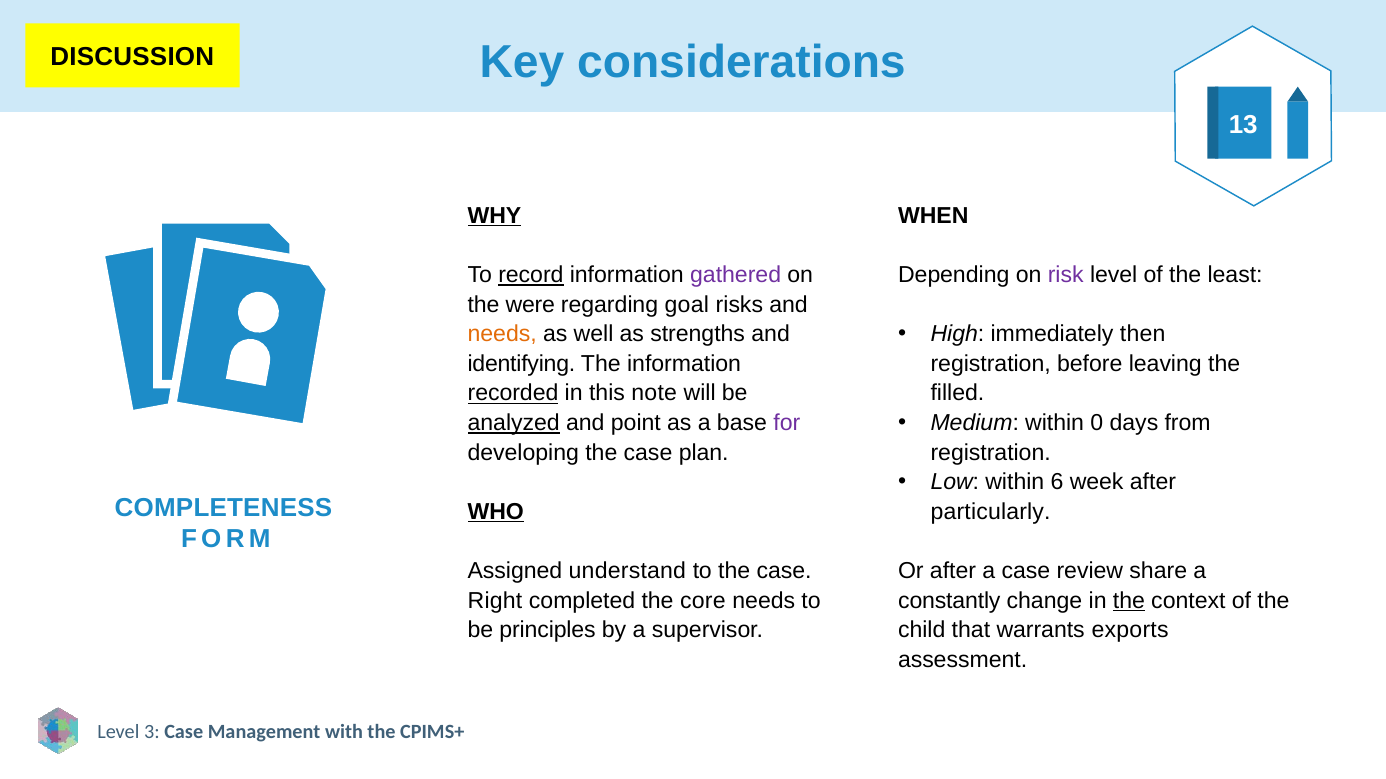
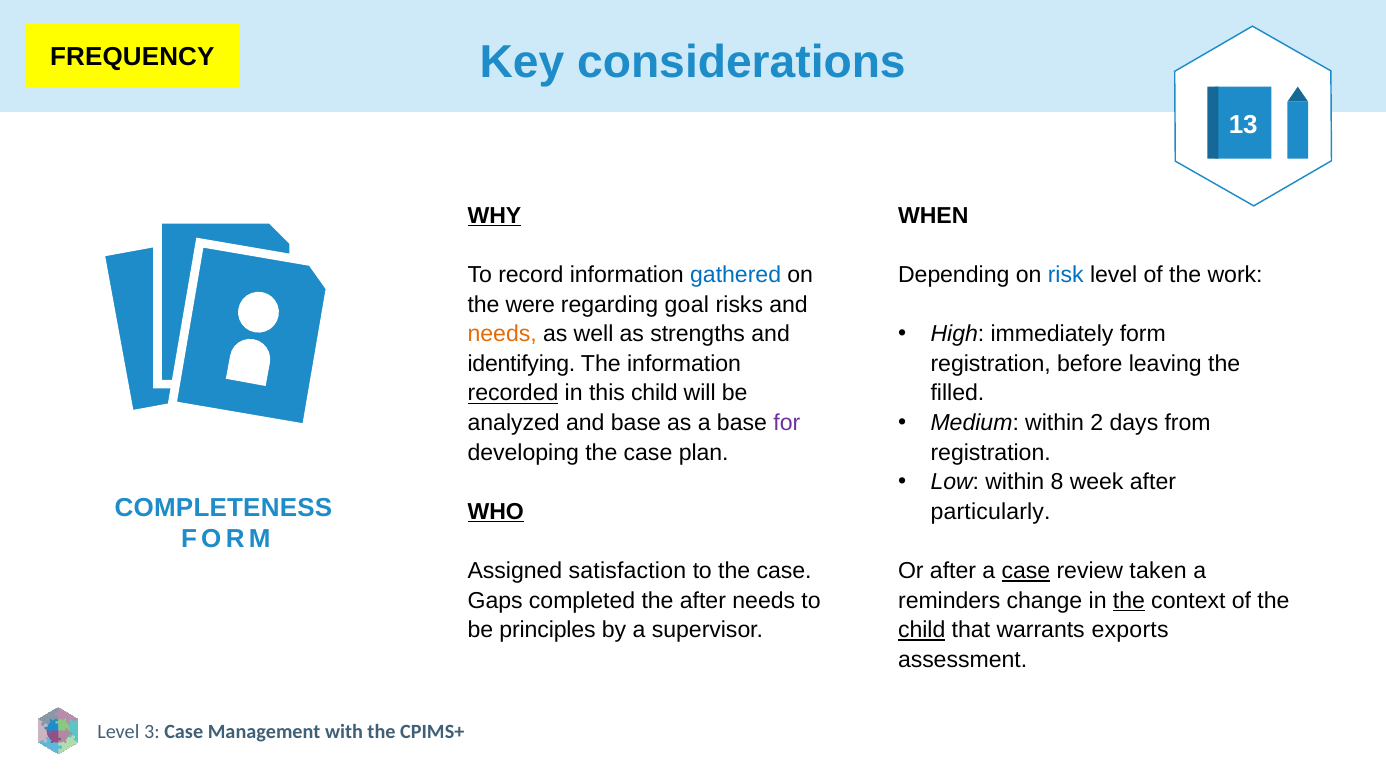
DISCUSSION: DISCUSSION -> FREQUENCY
record underline: present -> none
gathered colour: purple -> blue
risk colour: purple -> blue
least: least -> work
immediately then: then -> form
this note: note -> child
0: 0 -> 2
analyzed underline: present -> none
and point: point -> base
6: 6 -> 8
understand: understand -> satisfaction
case at (1026, 571) underline: none -> present
share: share -> taken
Right: Right -> Gaps
the core: core -> after
constantly: constantly -> reminders
child at (922, 631) underline: none -> present
